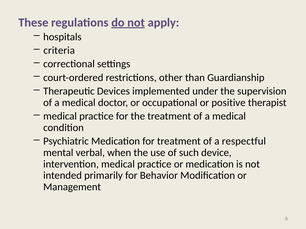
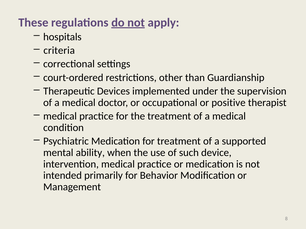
respectful: respectful -> supported
verbal: verbal -> ability
